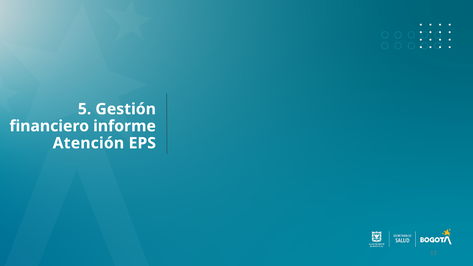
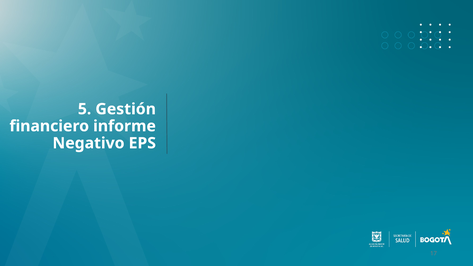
Atención: Atención -> Negativo
